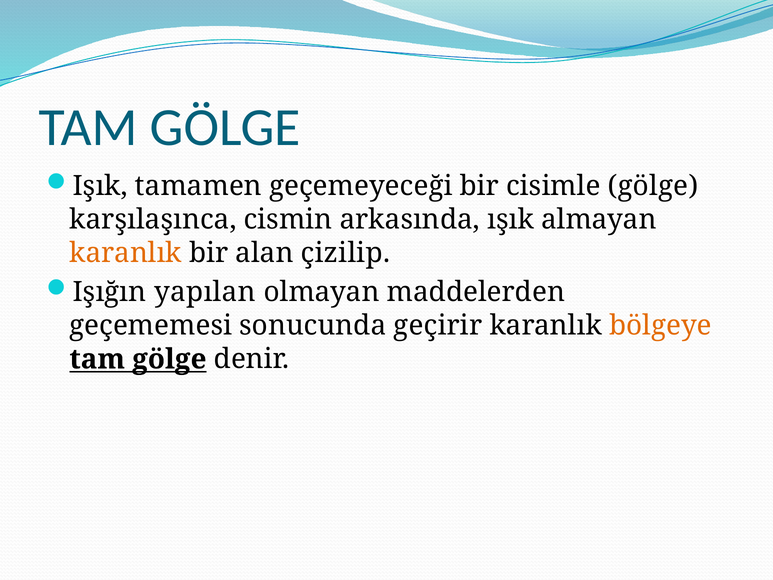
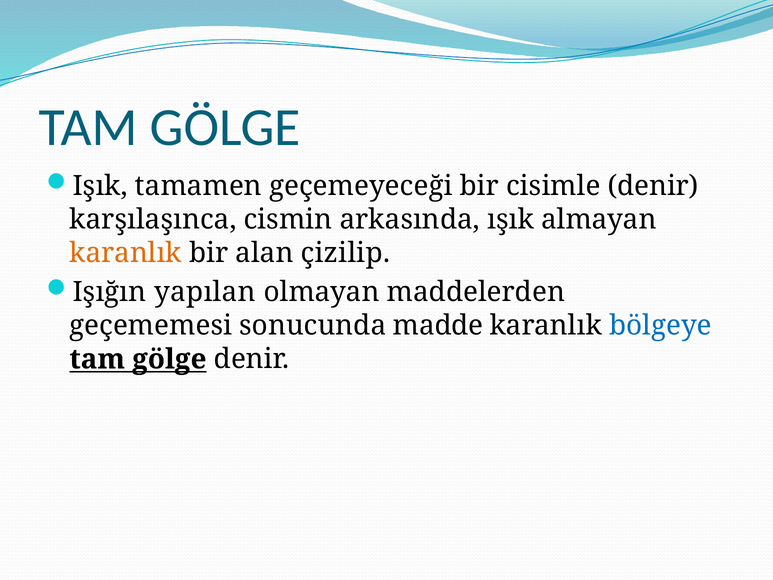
cisimle gölge: gölge -> denir
geçirir: geçirir -> madde
bölgeye colour: orange -> blue
